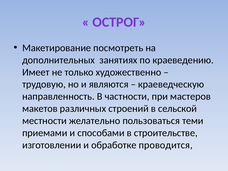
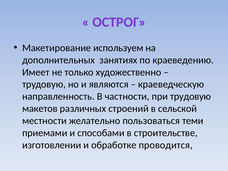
посмотреть: посмотреть -> используем
при мастеров: мастеров -> трудовую
